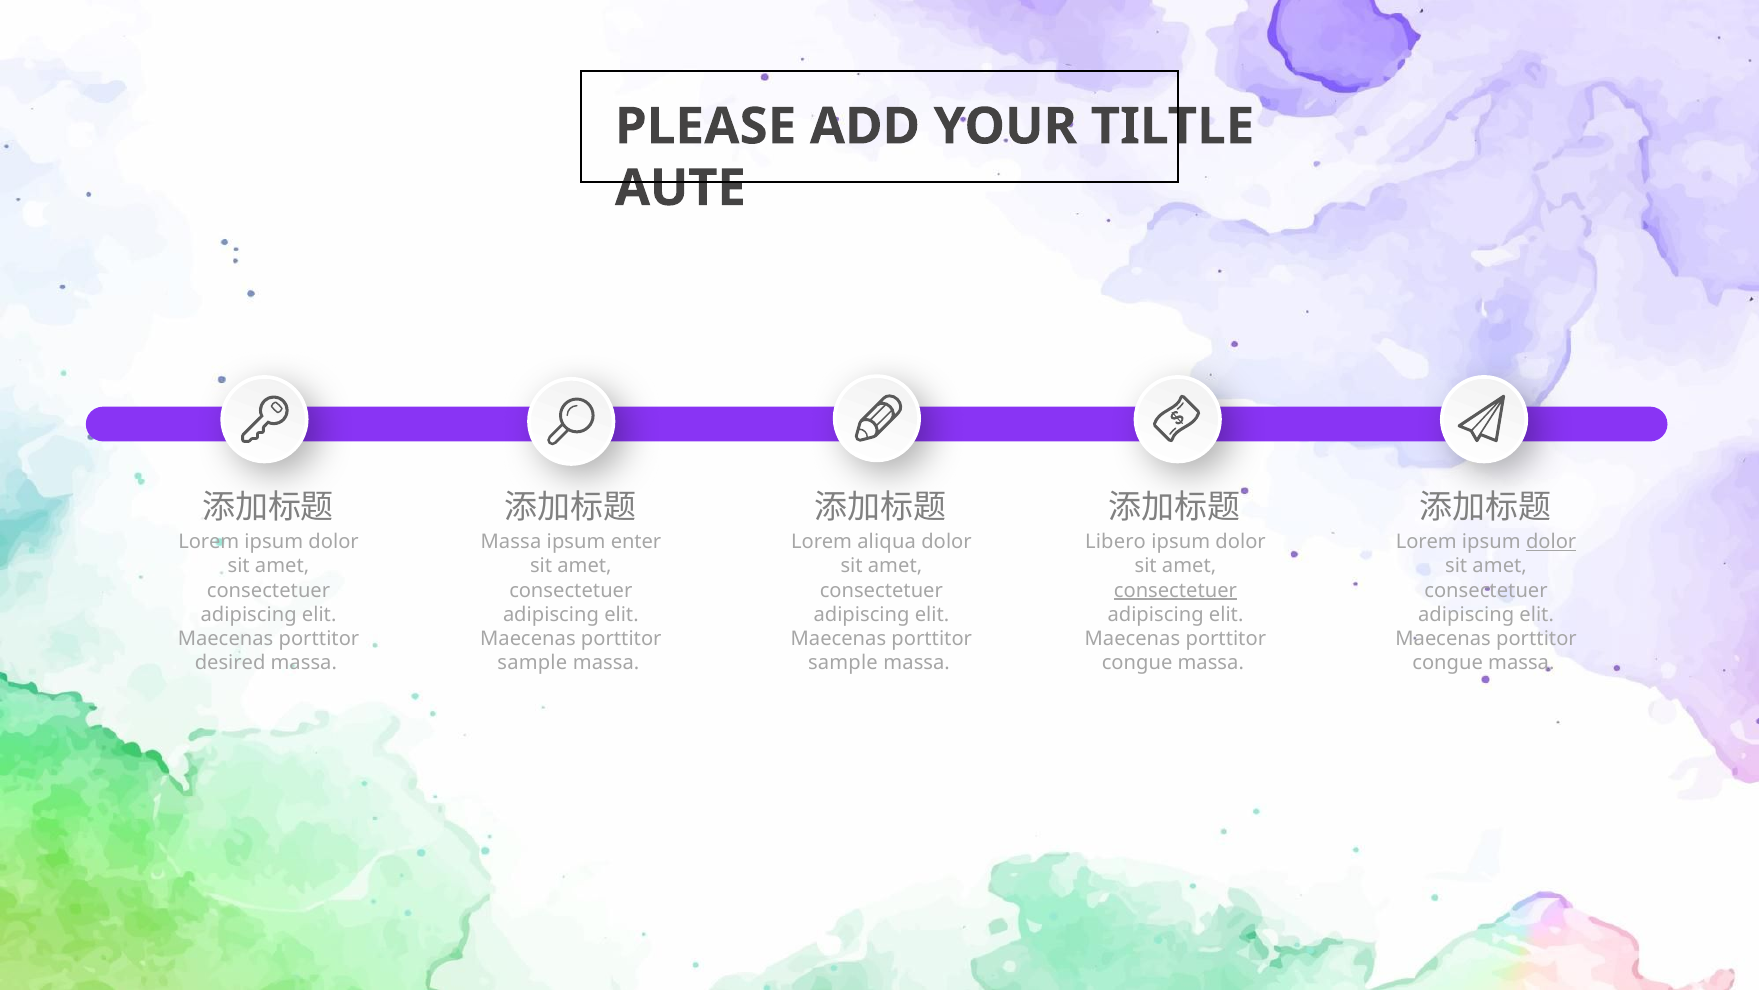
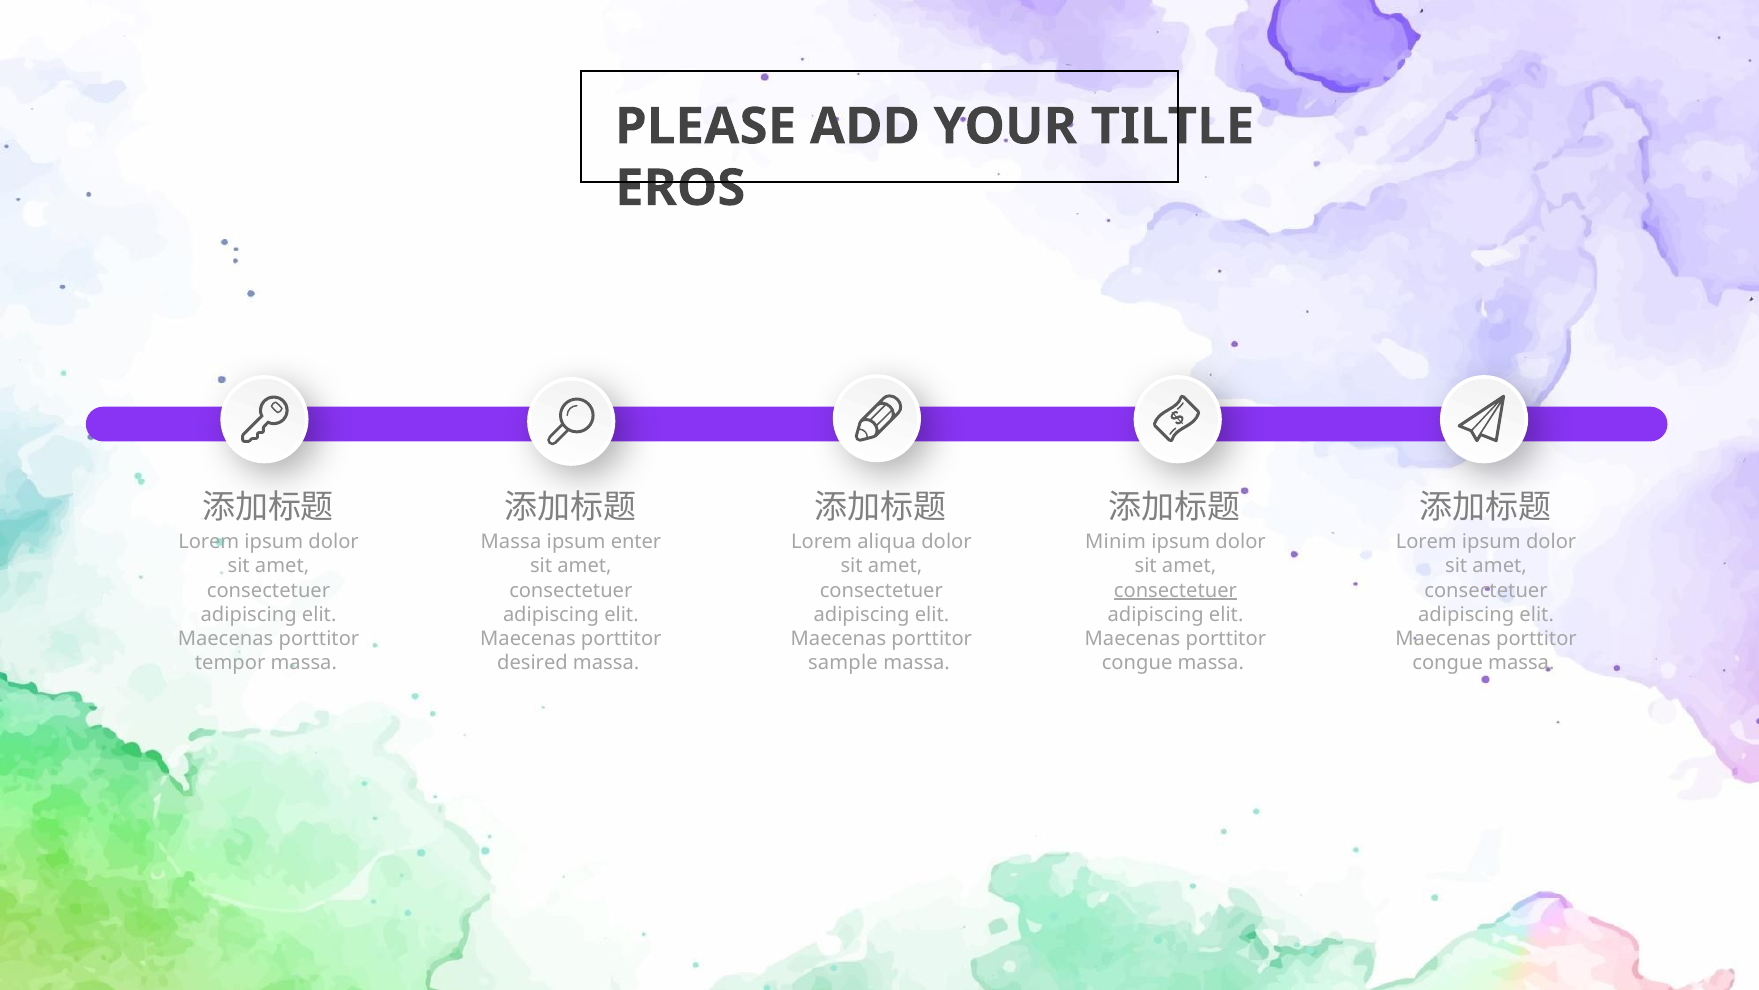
AUTE: AUTE -> EROS
Libero: Libero -> Minim
dolor at (1551, 542) underline: present -> none
desired: desired -> tempor
sample at (532, 663): sample -> desired
